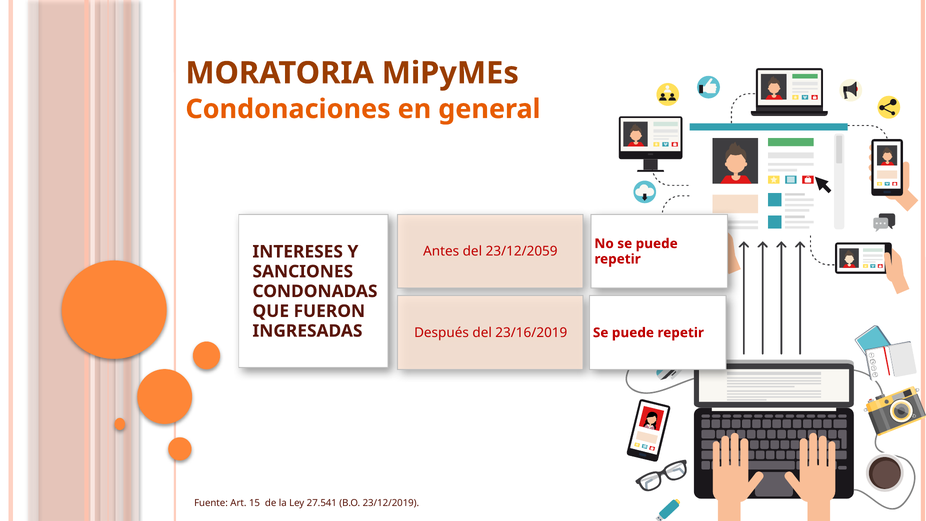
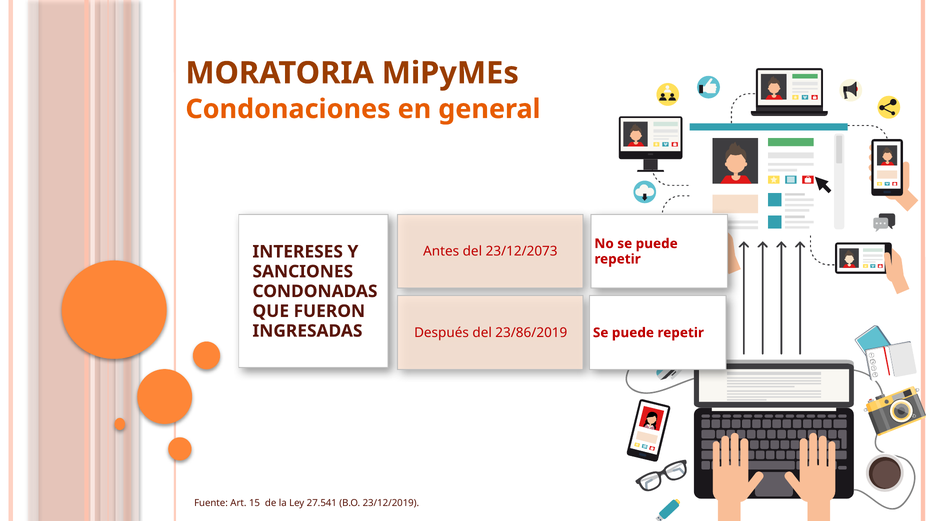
23/12/2059: 23/12/2059 -> 23/12/2073
23/16/2019: 23/16/2019 -> 23/86/2019
